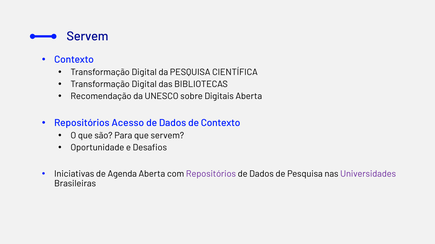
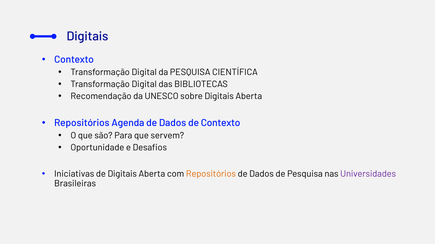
Servem at (87, 37): Servem -> Digitais
Acesso: Acesso -> Agenda
de Agenda: Agenda -> Digitais
Repositórios at (211, 174) colour: purple -> orange
